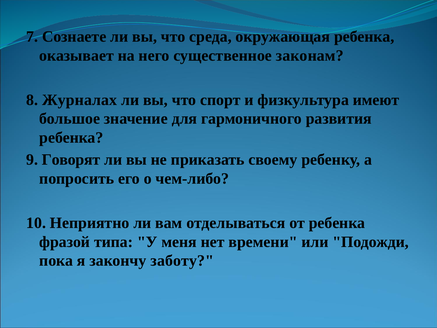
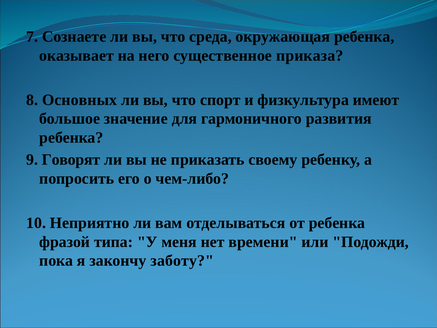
законам: законам -> приказа
Журналах: Журналах -> Основных
